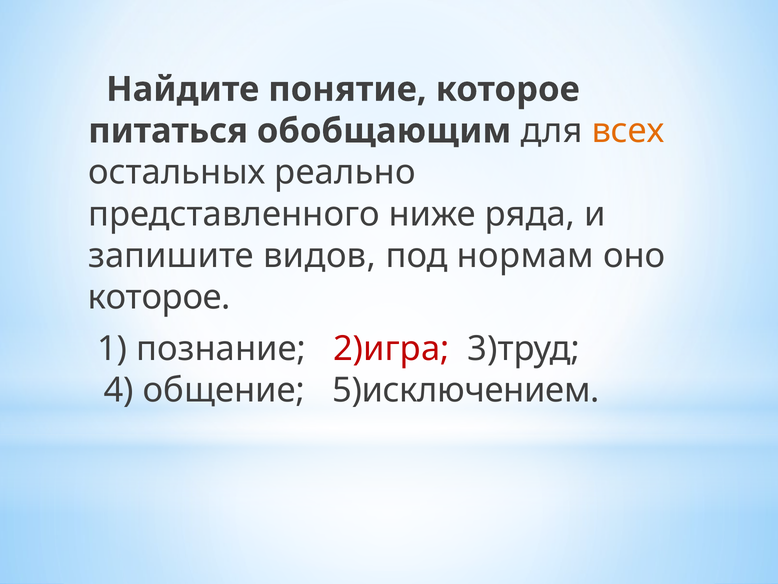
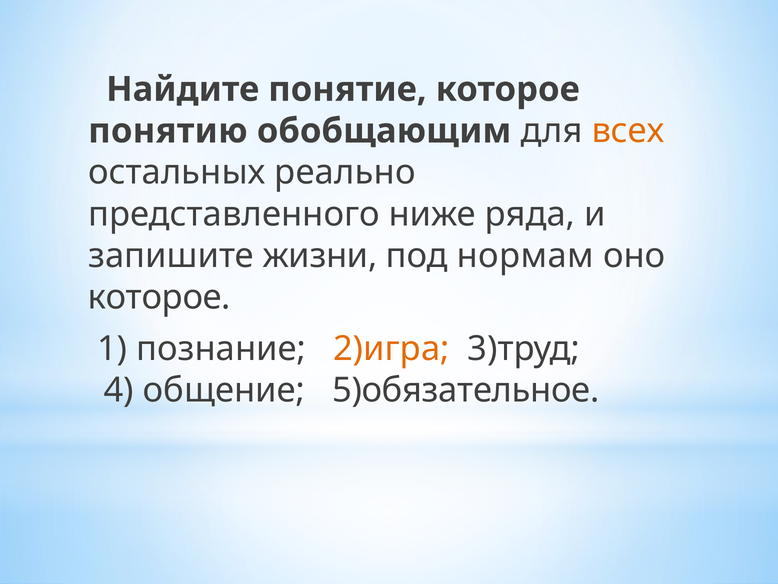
питаться: питаться -> понятию
видов: видов -> жизни
2)игра colour: red -> orange
5)исключением: 5)исключением -> 5)обязательное
